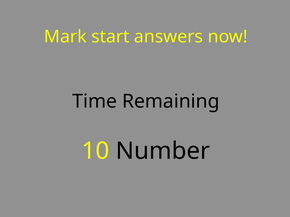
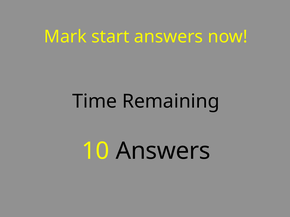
10 Number: Number -> Answers
